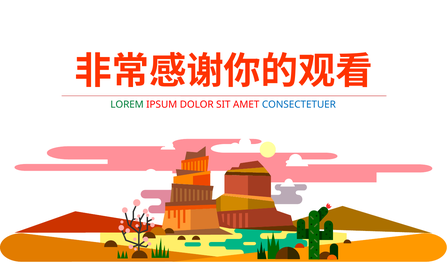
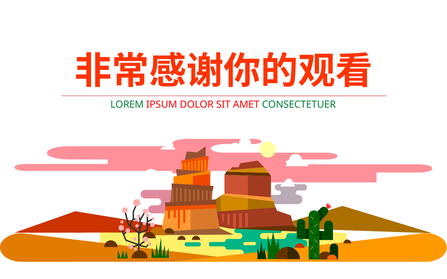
CONSECTETUER colour: blue -> green
